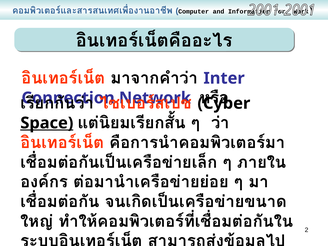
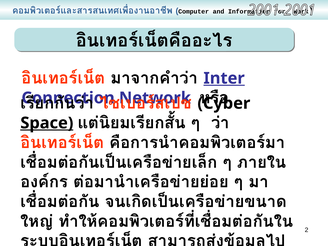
Inter underline: none -> present
